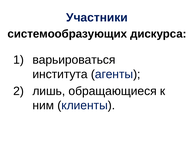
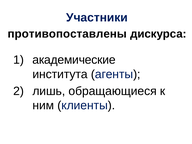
системообразующих: системообразующих -> противопоставлены
варьироваться: варьироваться -> академические
